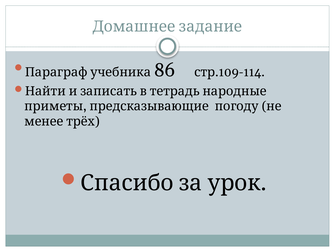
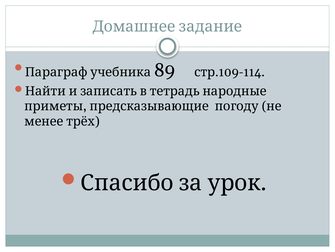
86: 86 -> 89
